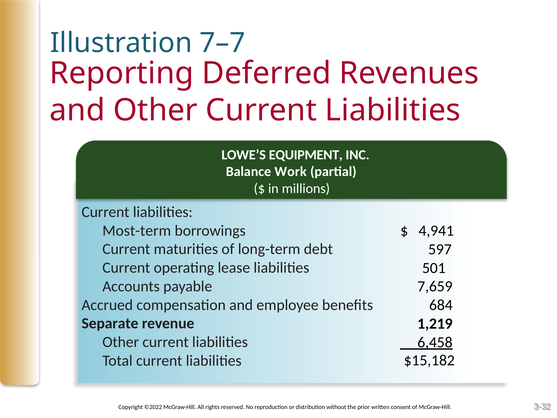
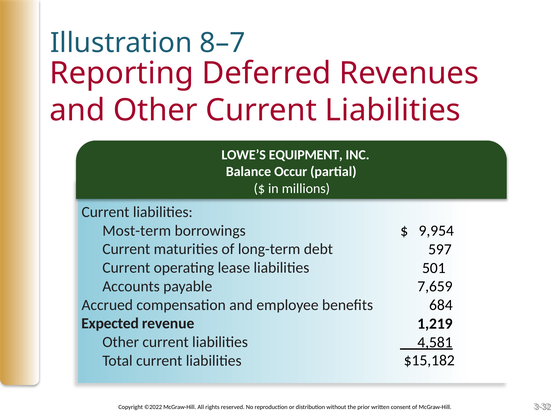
7–7: 7–7 -> 8–7
Work: Work -> Occur
4,941: 4,941 -> 9,954
Separate: Separate -> Expected
6,458: 6,458 -> 4,581
